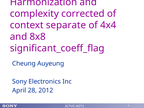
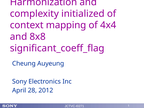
corrected: corrected -> initialized
separate: separate -> mapping
